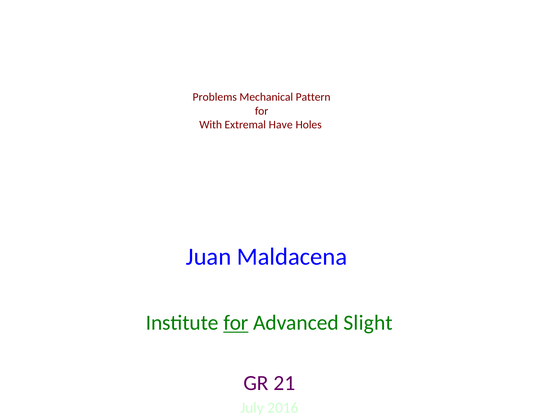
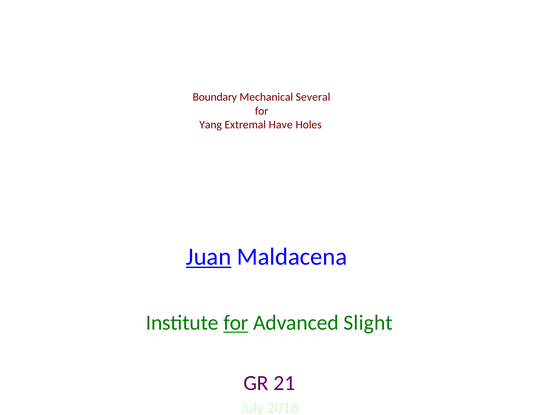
Problems: Problems -> Boundary
Pattern: Pattern -> Several
With: With -> Yang
Juan underline: none -> present
